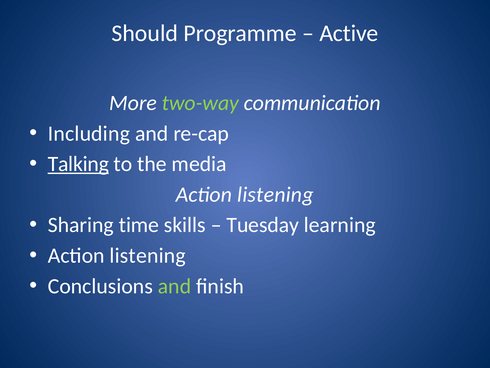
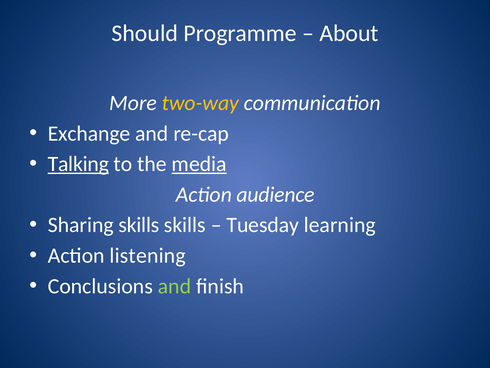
Active: Active -> About
two-way colour: light green -> yellow
Including: Including -> Exchange
media underline: none -> present
listening at (275, 194): listening -> audience
Sharing time: time -> skills
